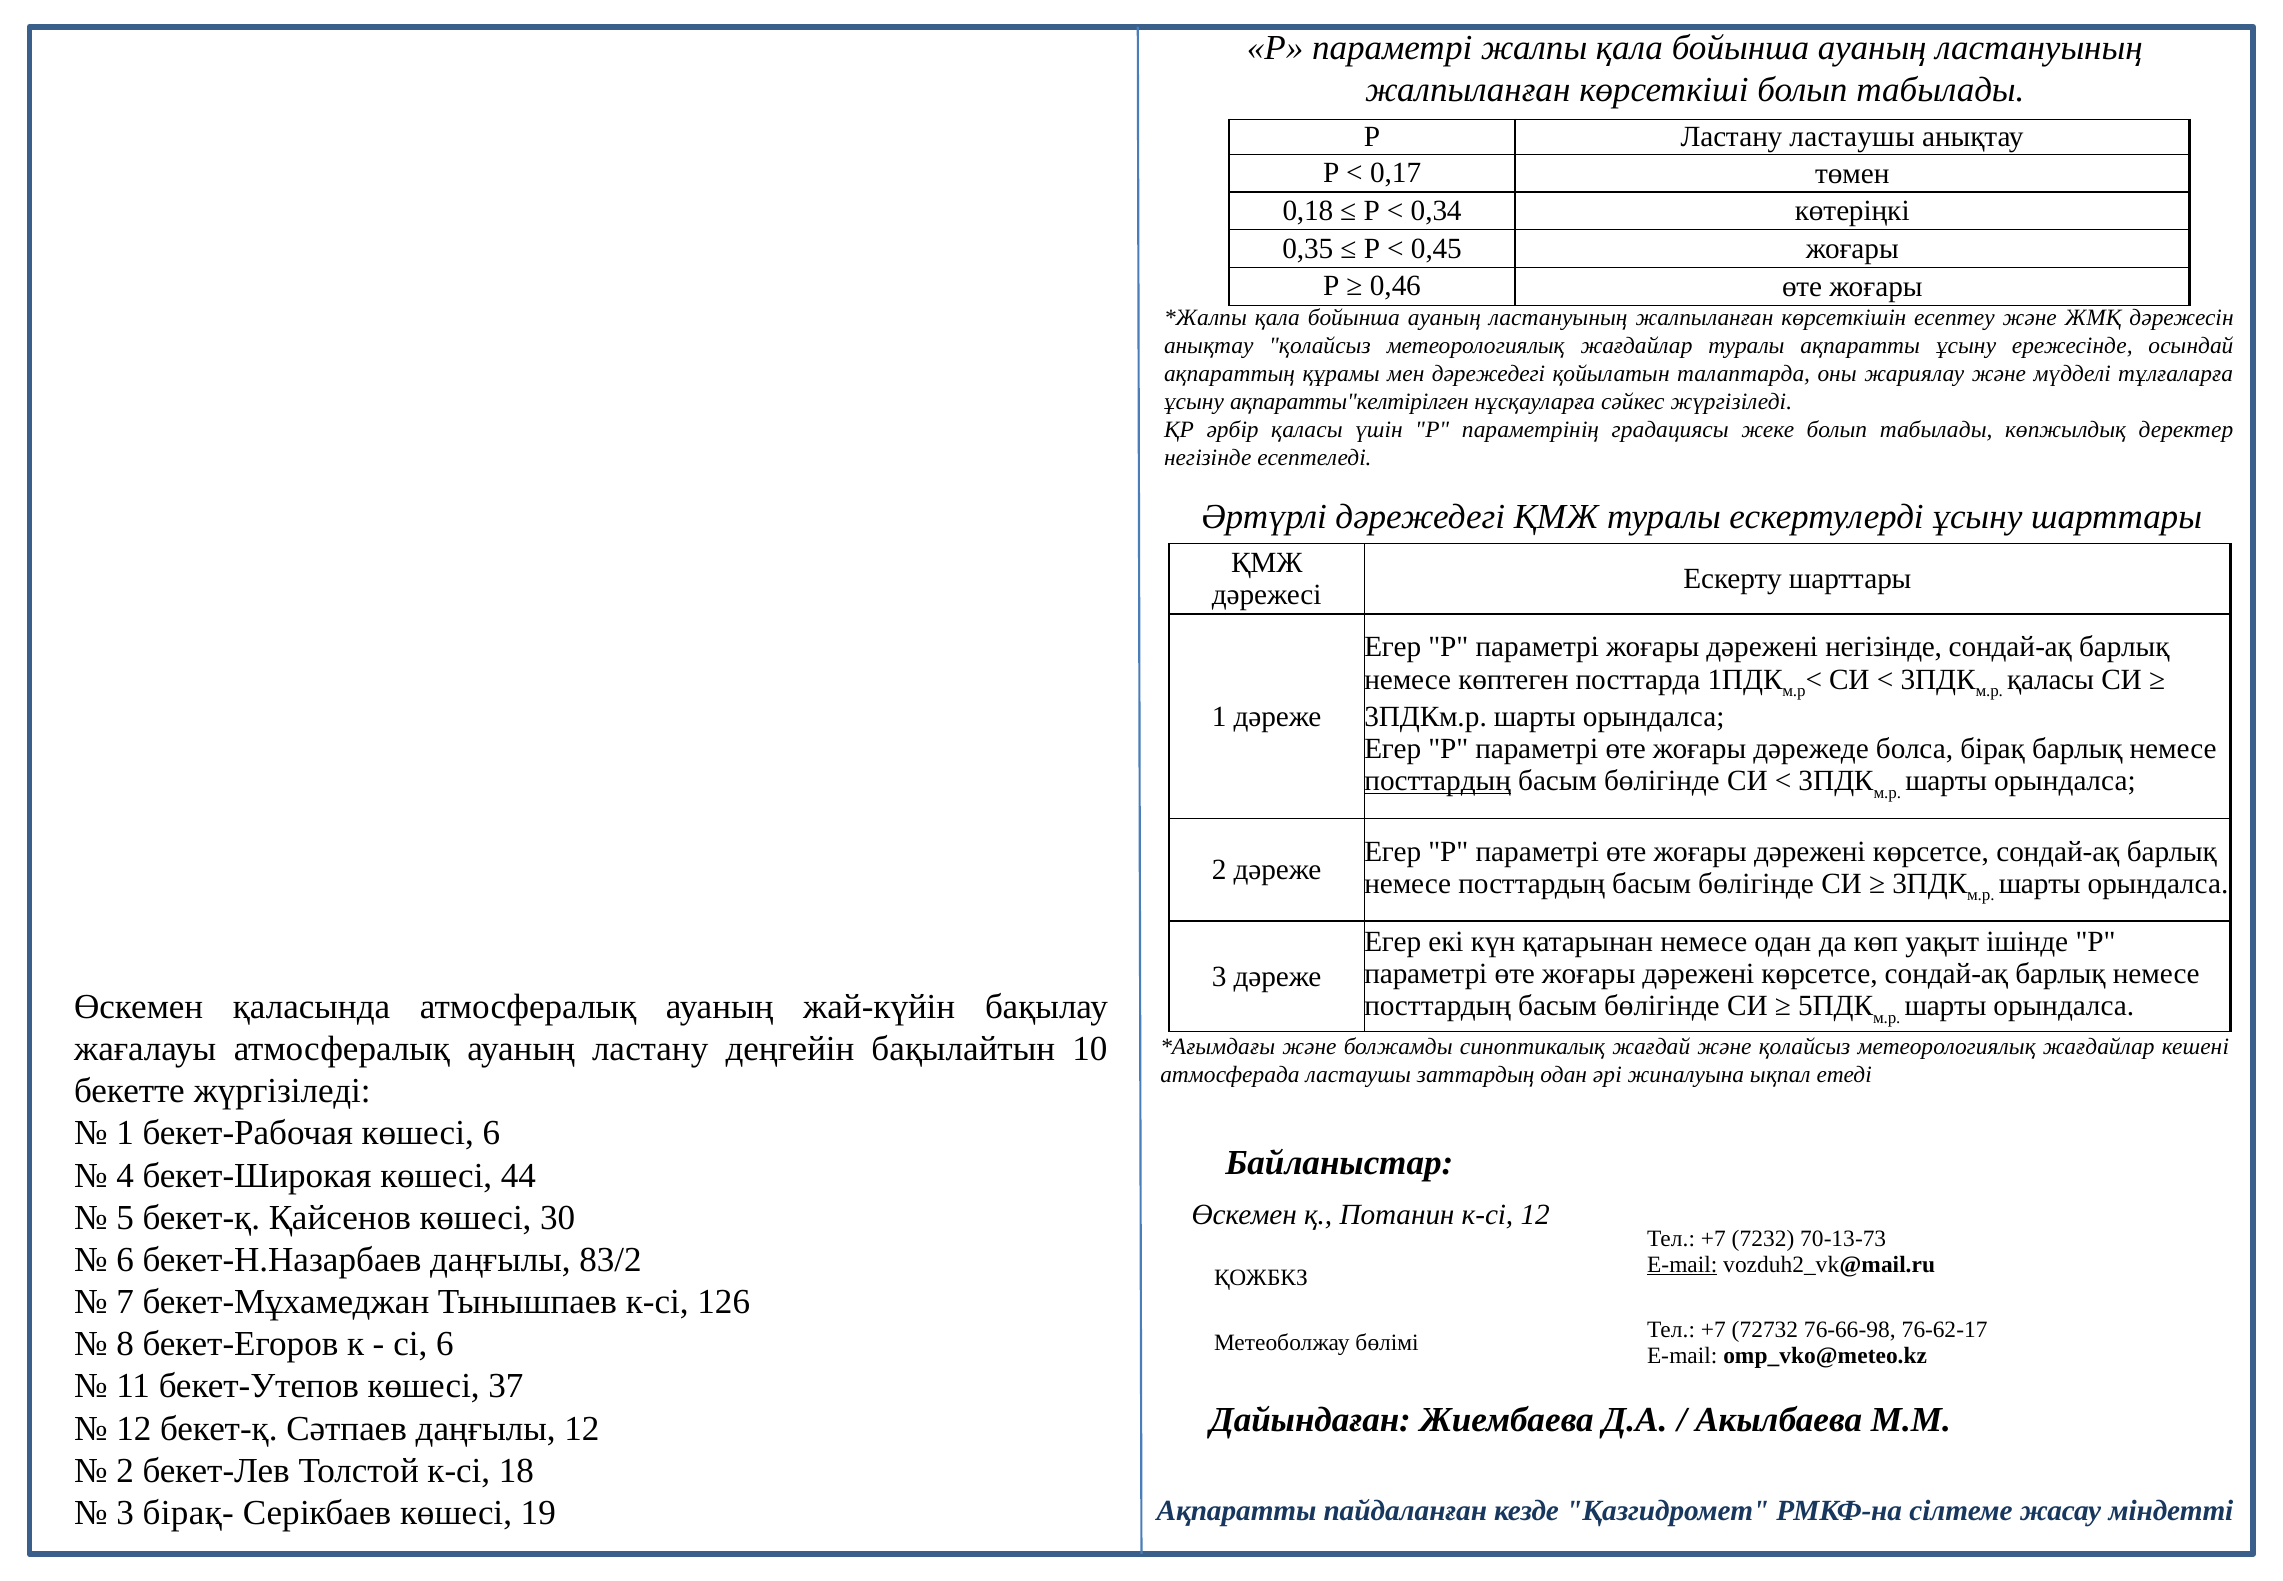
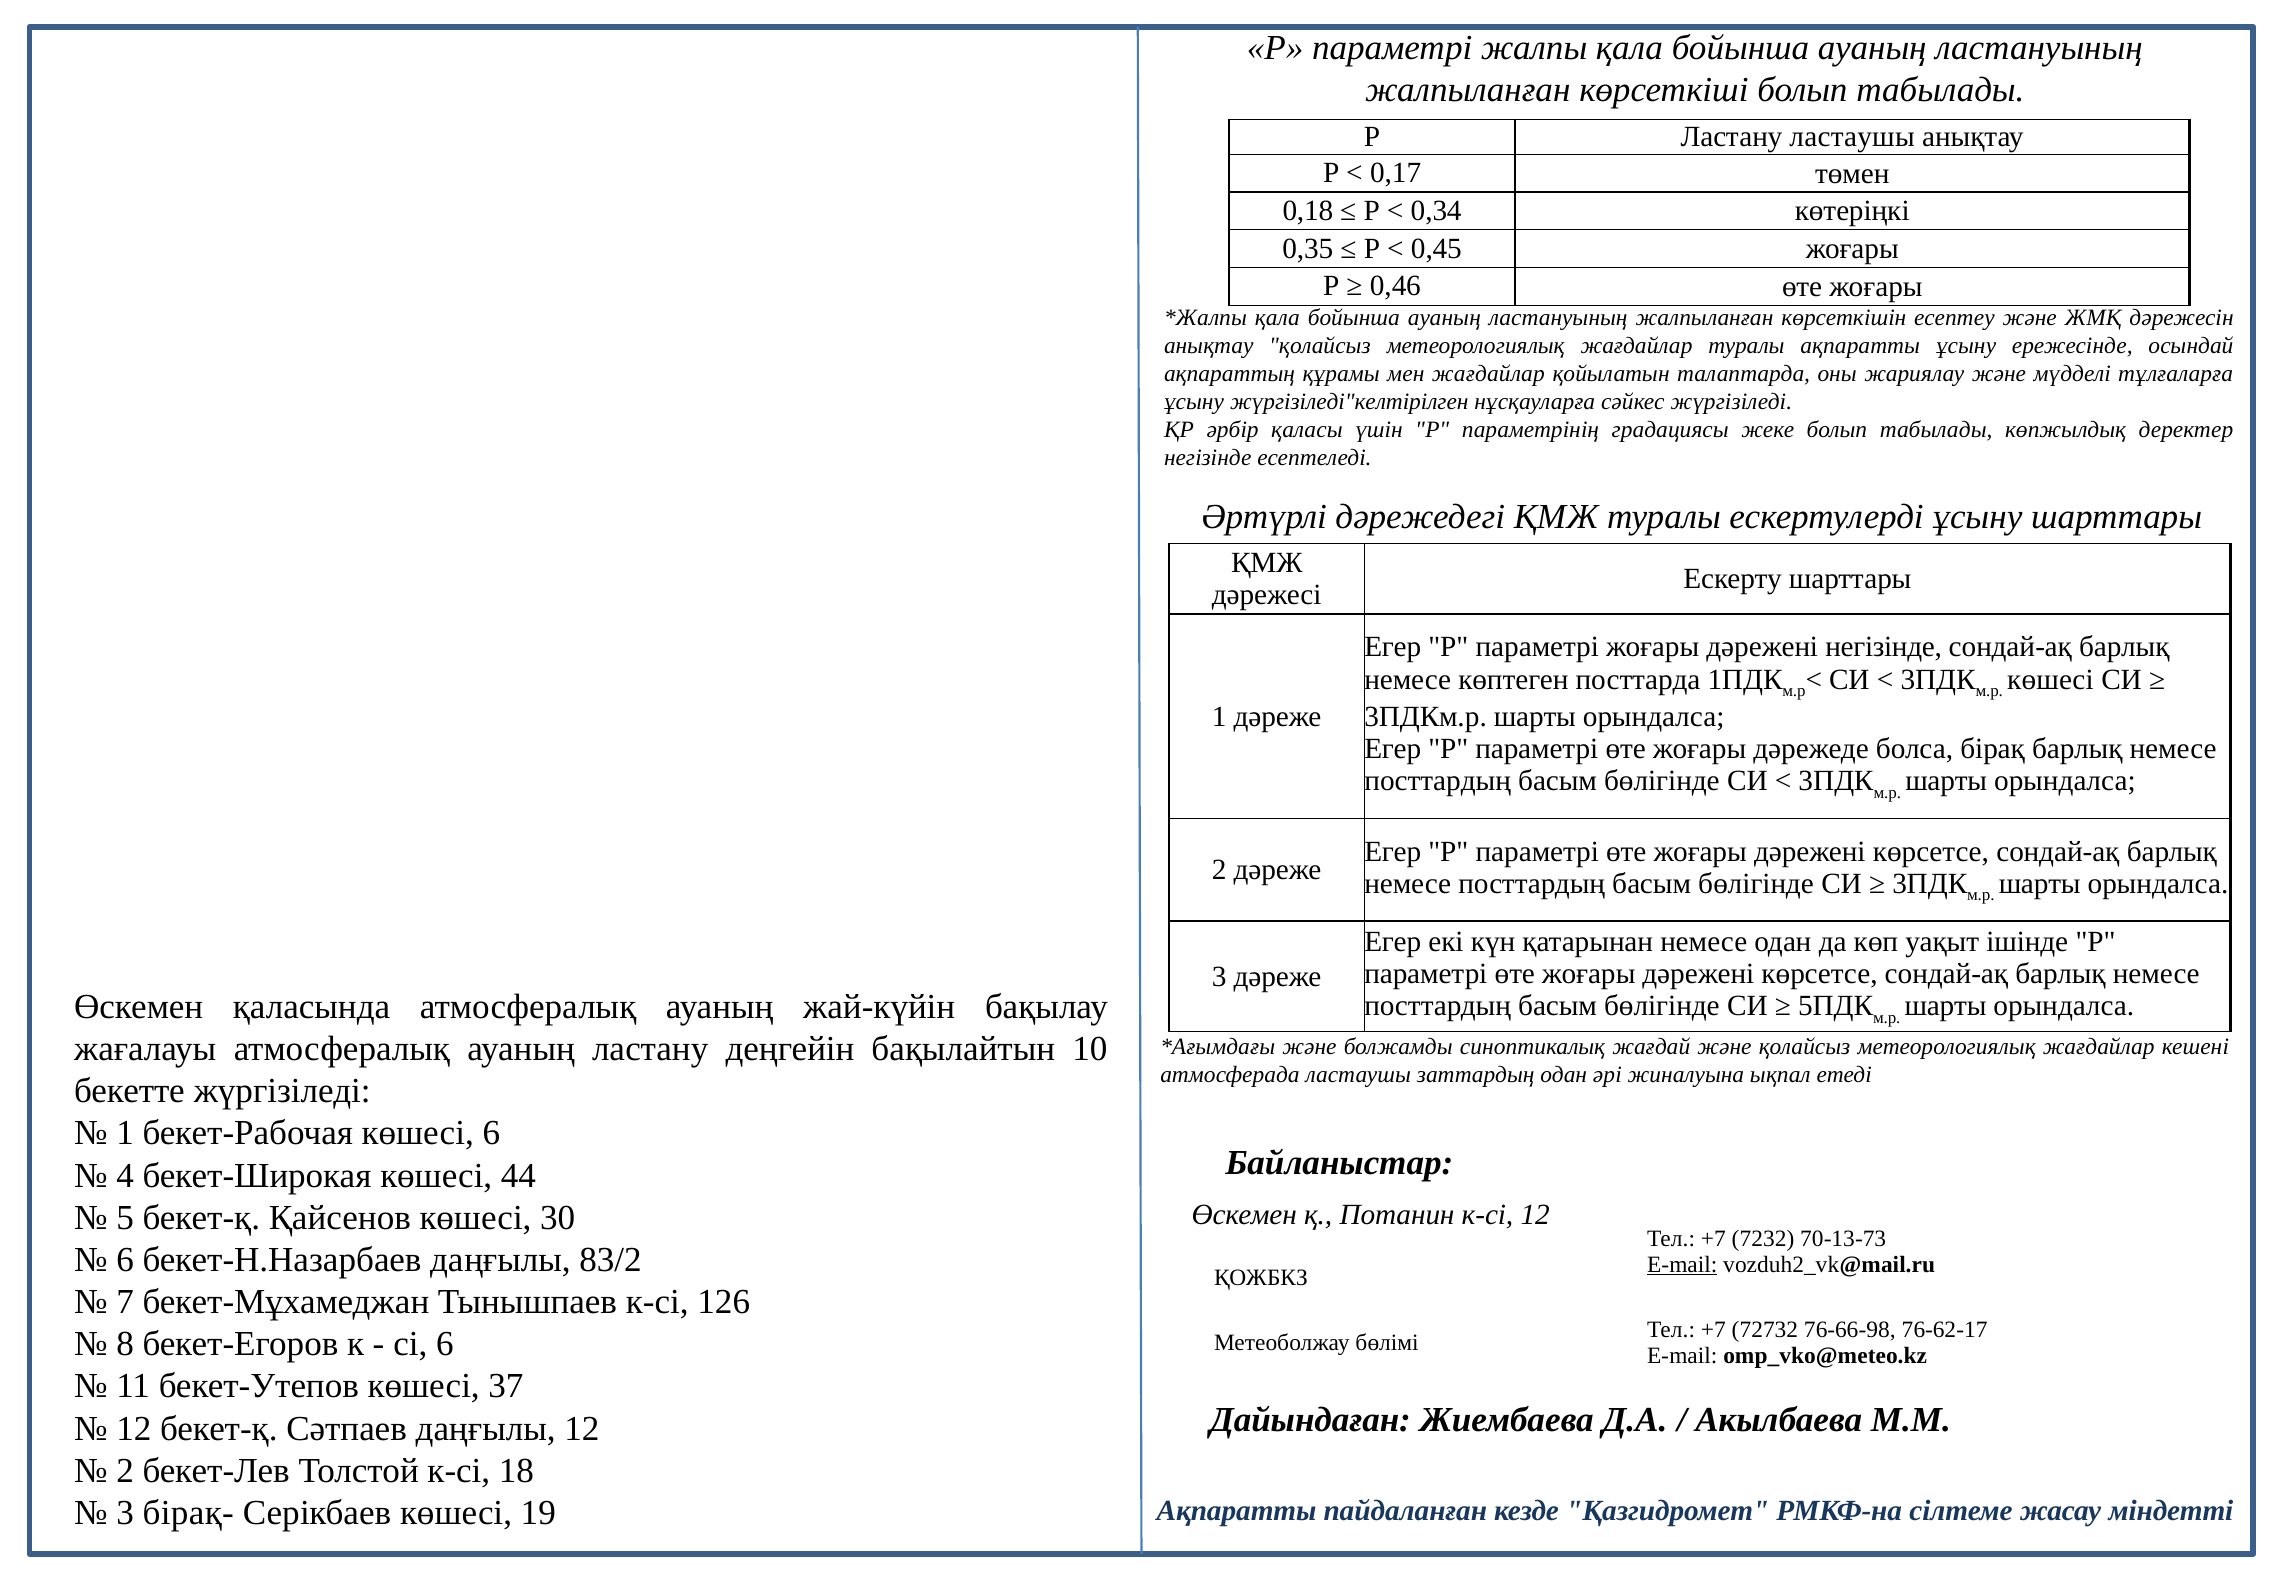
мен дәрежедегі: дәрежедегі -> жағдайлар
ақпаратты"келтірілген: ақпаратты"келтірілген -> жүргізіледі"келтірілген
қаласы at (2051, 679): қаласы -> көшесі
посттардың at (1438, 781) underline: present -> none
